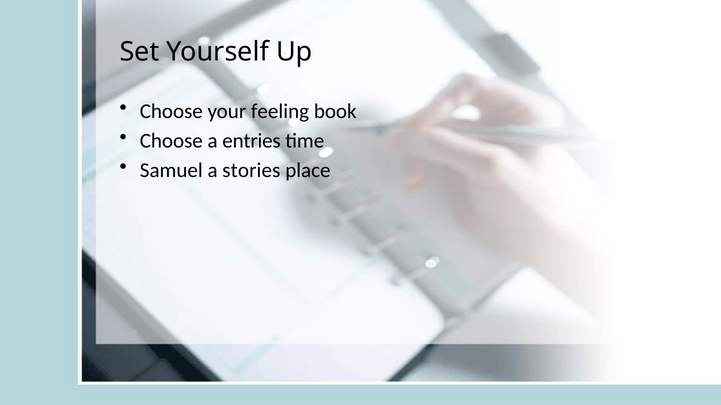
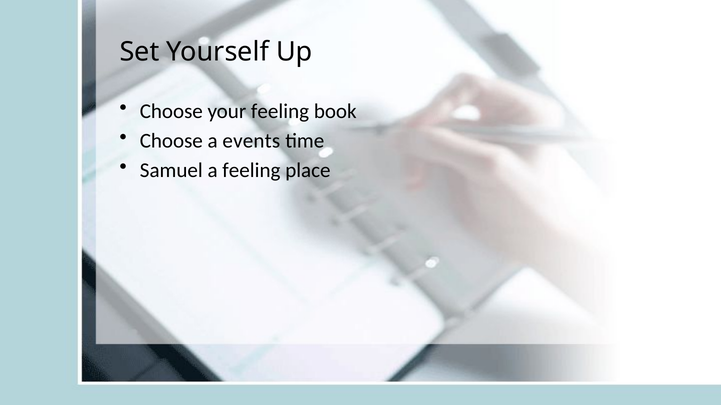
entries: entries -> events
a stories: stories -> feeling
